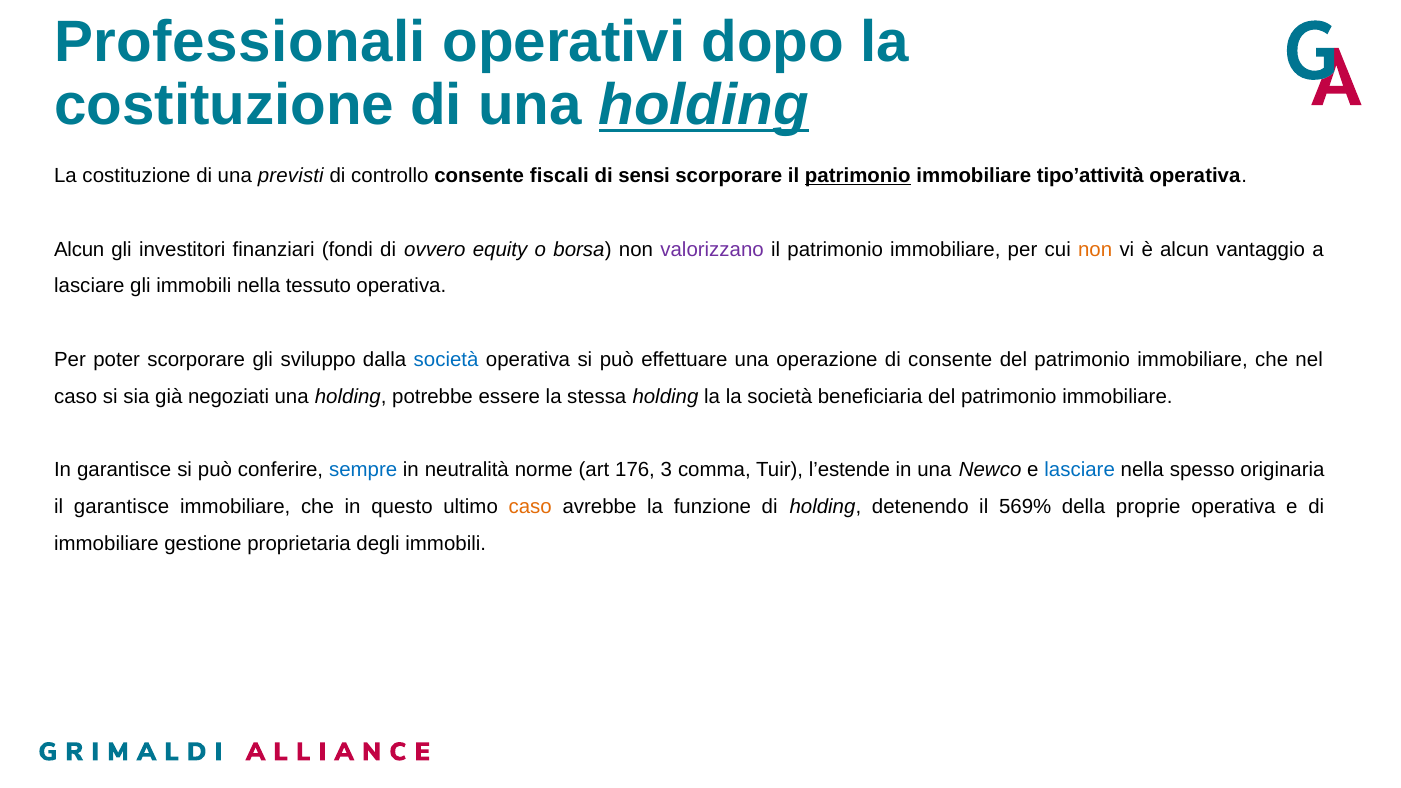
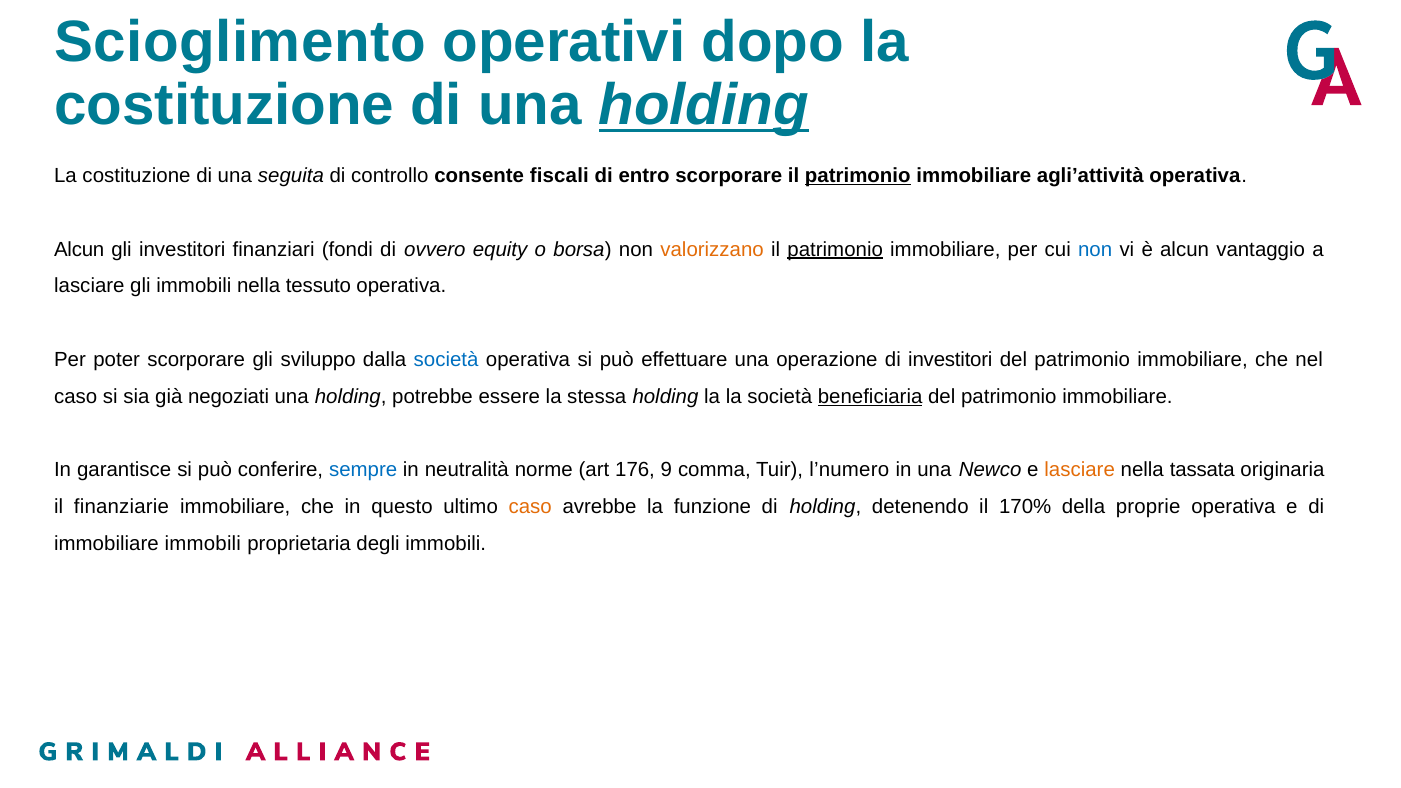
Professionali: Professionali -> Scioglimento
previsti: previsti -> seguita
sensi: sensi -> entro
tipo’attività: tipo’attività -> agli’attività
valorizzano colour: purple -> orange
patrimonio at (835, 249) underline: none -> present
non at (1095, 249) colour: orange -> blue
di consente: consente -> investitori
beneficiaria underline: none -> present
3: 3 -> 9
l’estende: l’estende -> l’numero
lasciare at (1080, 470) colour: blue -> orange
spesso: spesso -> tassata
il garantisce: garantisce -> finanziarie
569%: 569% -> 170%
immobiliare gestione: gestione -> immobili
